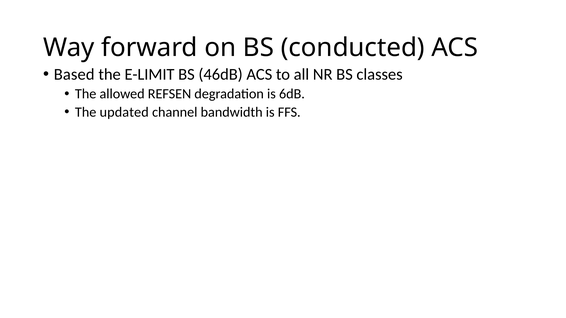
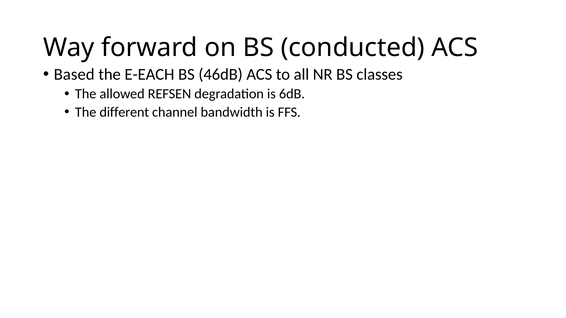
E-LIMIT: E-LIMIT -> E-EACH
updated: updated -> different
